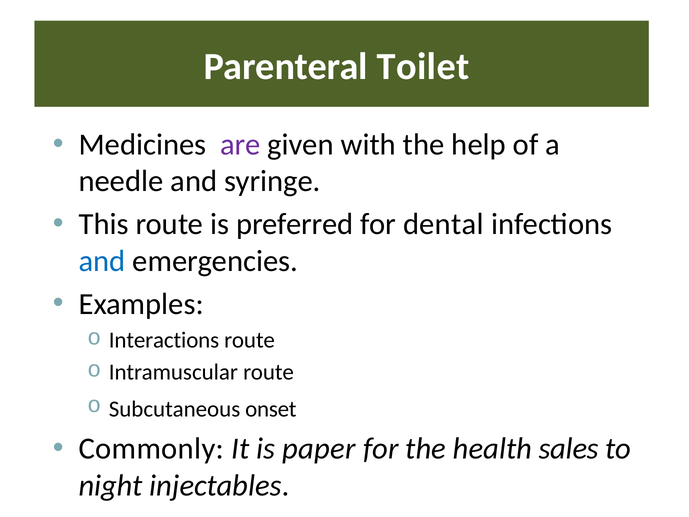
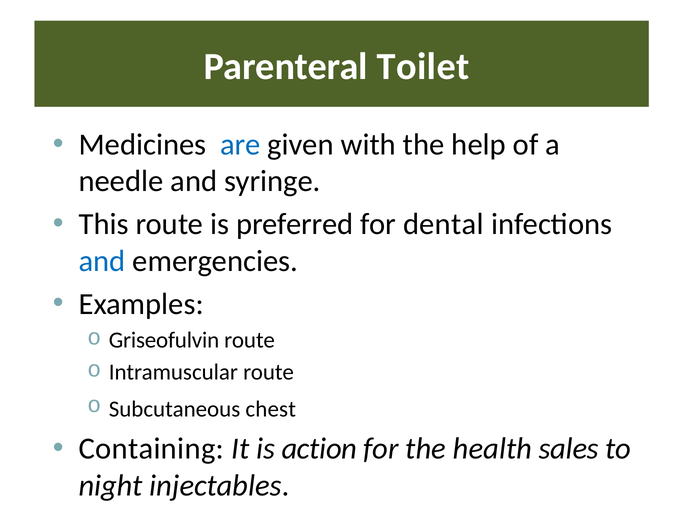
are colour: purple -> blue
Interactions: Interactions -> Griseofulvin
onset: onset -> chest
Commonly: Commonly -> Containing
paper: paper -> action
